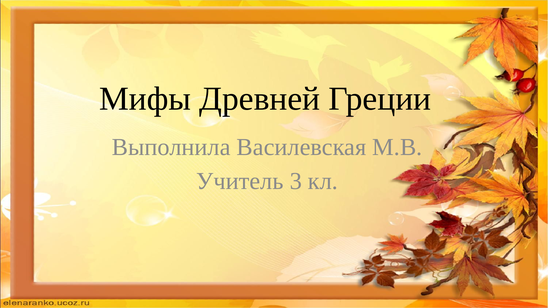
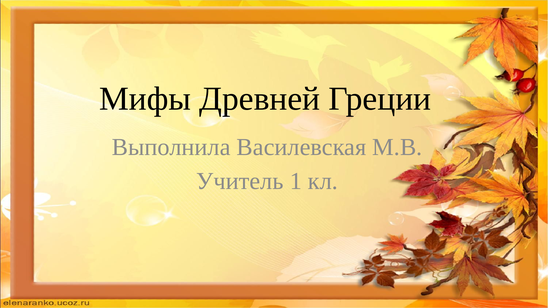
3: 3 -> 1
